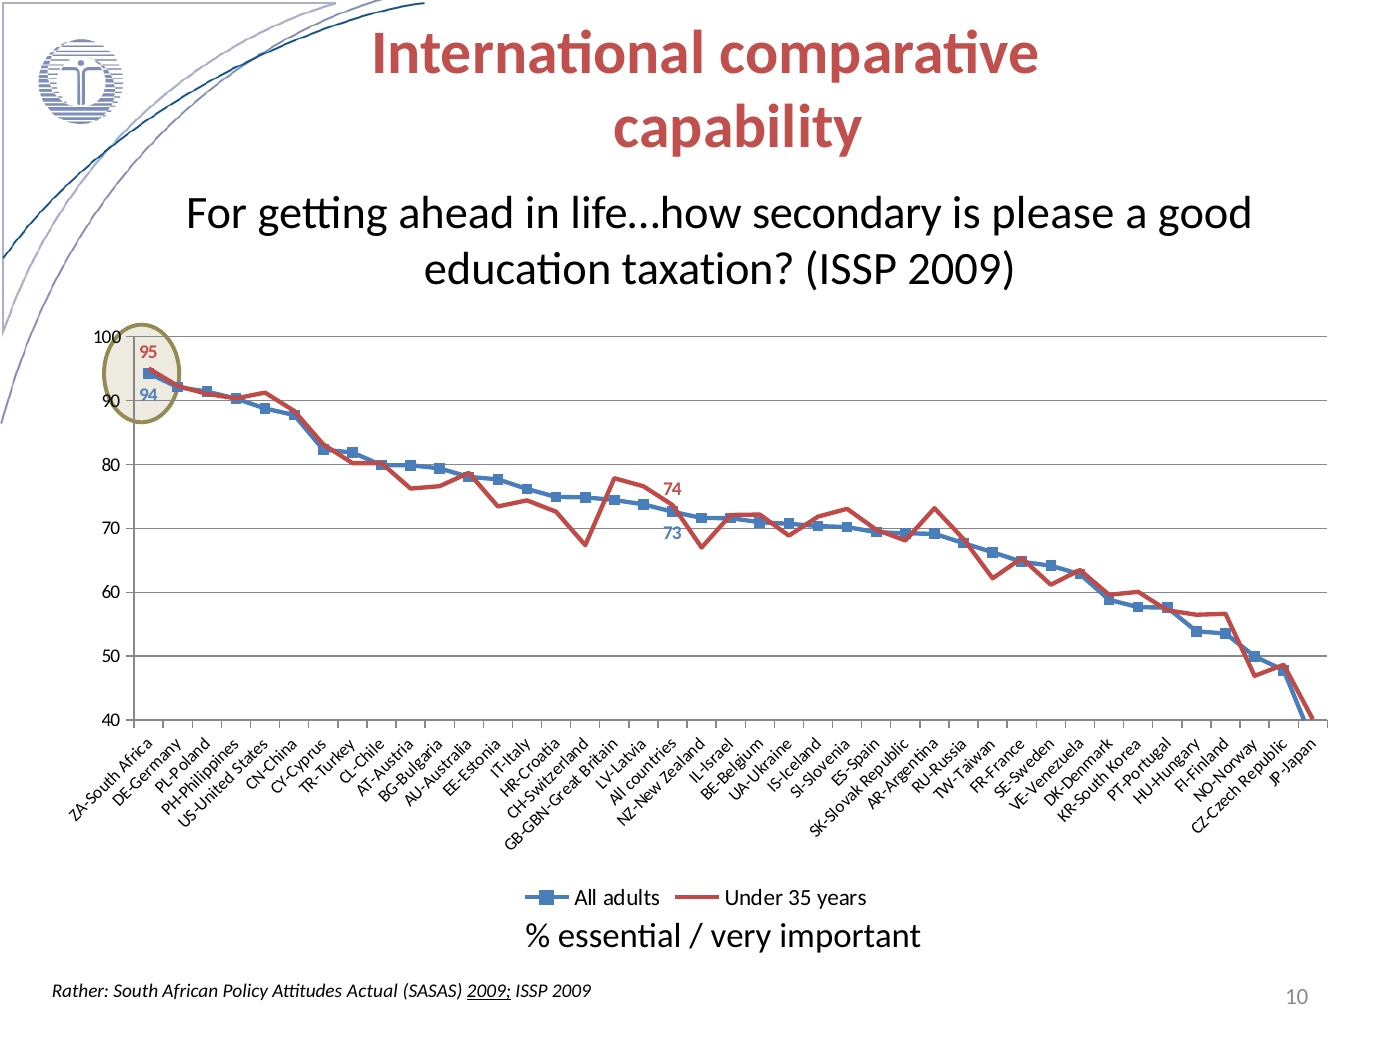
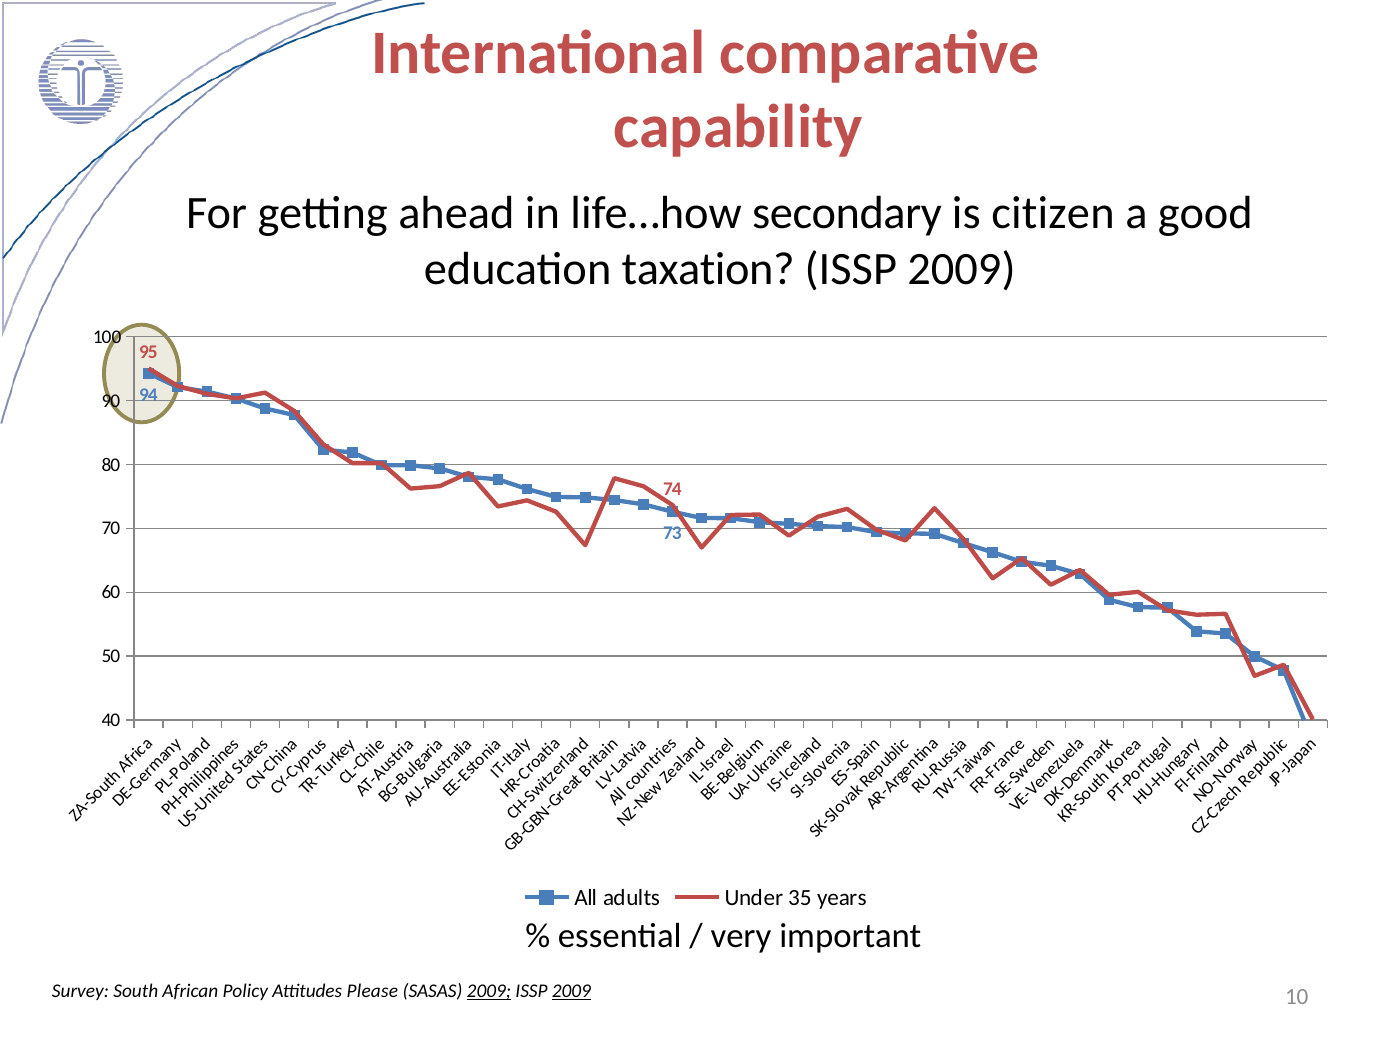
please: please -> citizen
Rather: Rather -> Survey
Actual: Actual -> Please
2009 at (571, 991) underline: none -> present
